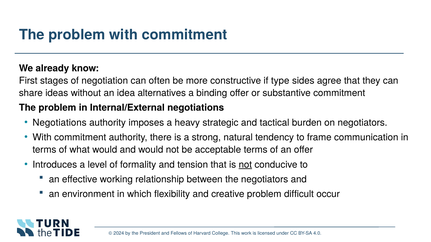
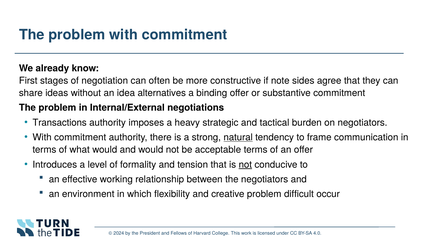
type: type -> note
Negotiations at (60, 123): Negotiations -> Transactions
natural underline: none -> present
